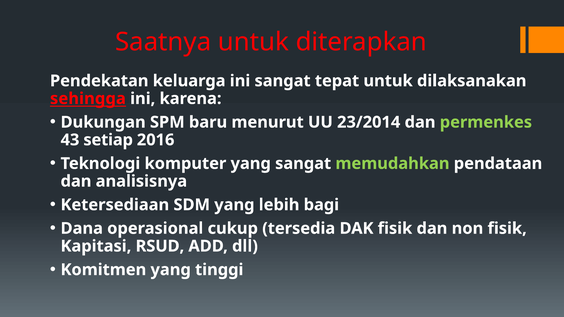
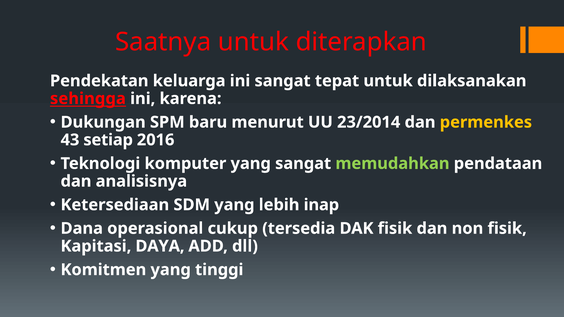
permenkes colour: light green -> yellow
bagi: bagi -> inap
RSUD: RSUD -> DAYA
